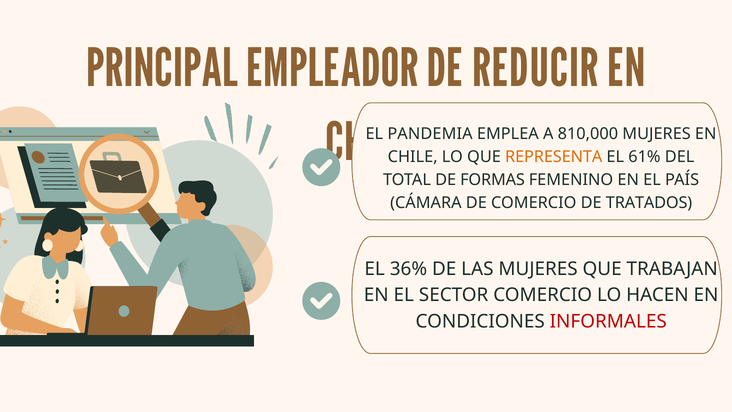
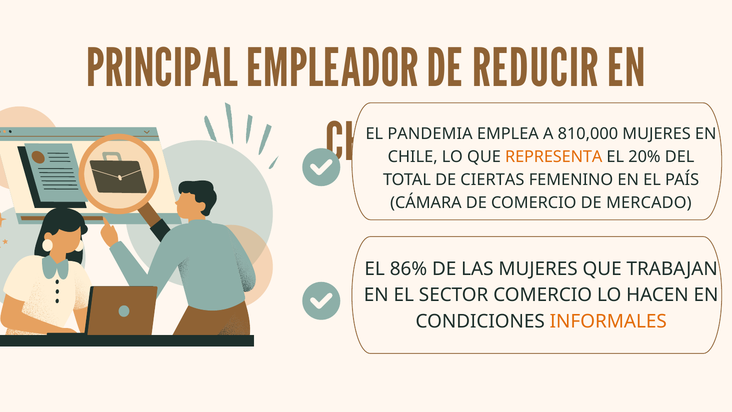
61%: 61% -> 20%
FORMAS: FORMAS -> CIERTAS
TRATADOS: TRATADOS -> MERCADO
36%: 36% -> 86%
INFORMALES colour: red -> orange
